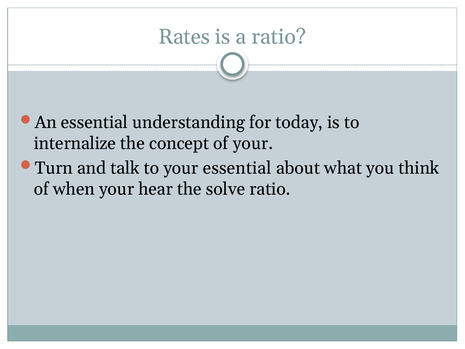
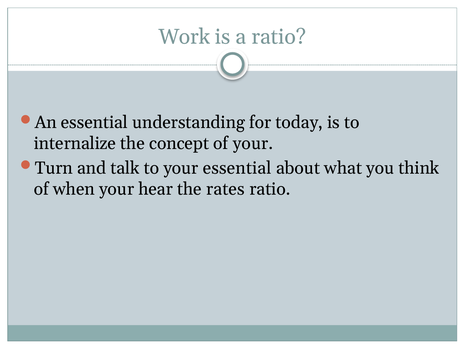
Rates: Rates -> Work
solve: solve -> rates
